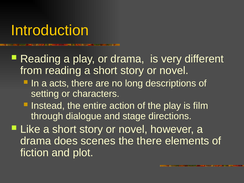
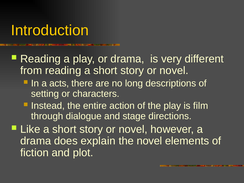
scenes: scenes -> explain
the there: there -> novel
